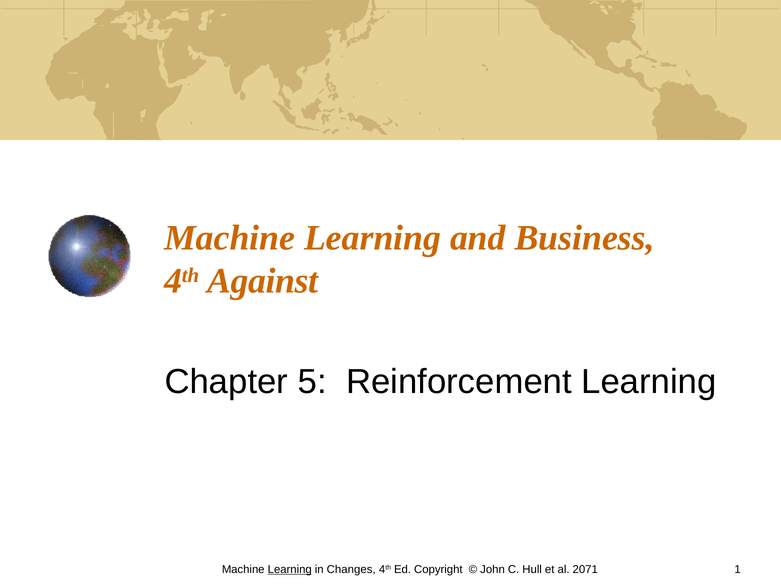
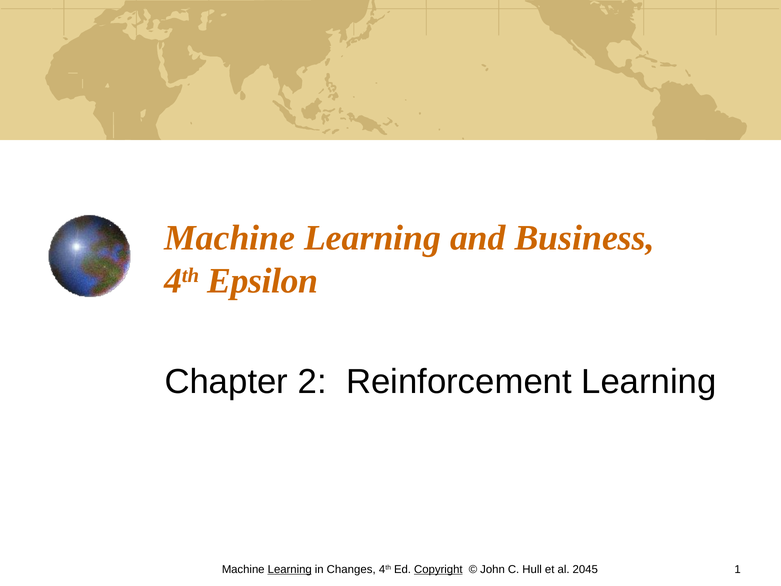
Against: Against -> Epsilon
5: 5 -> 2
Copyright underline: none -> present
2071: 2071 -> 2045
